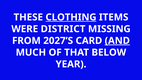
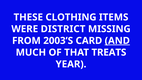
CLOTHING underline: present -> none
2027’S: 2027’S -> 2003’S
BELOW: BELOW -> TREATS
